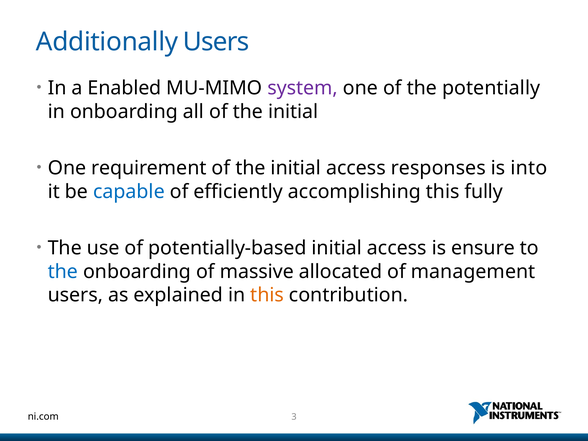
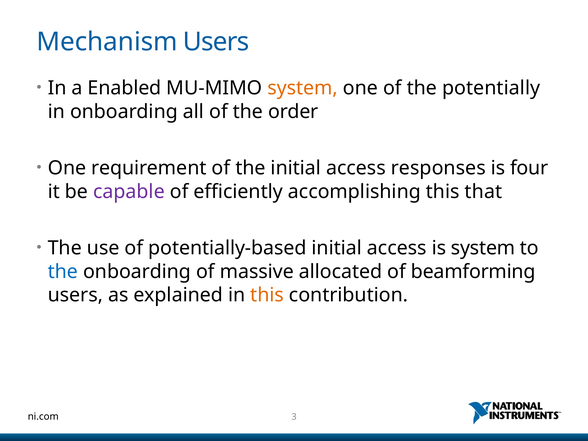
Additionally: Additionally -> Mechanism
system at (303, 88) colour: purple -> orange
all of the initial: initial -> order
into: into -> four
capable colour: blue -> purple
fully: fully -> that
is ensure: ensure -> system
management: management -> beamforming
